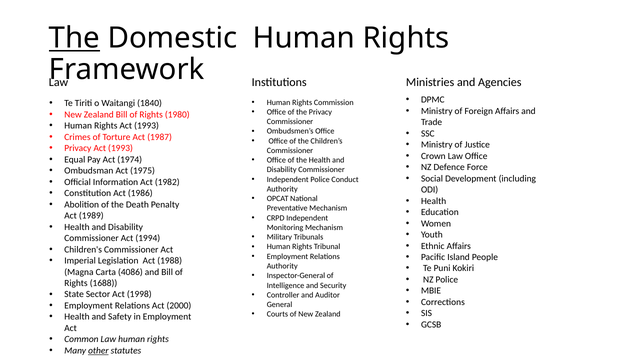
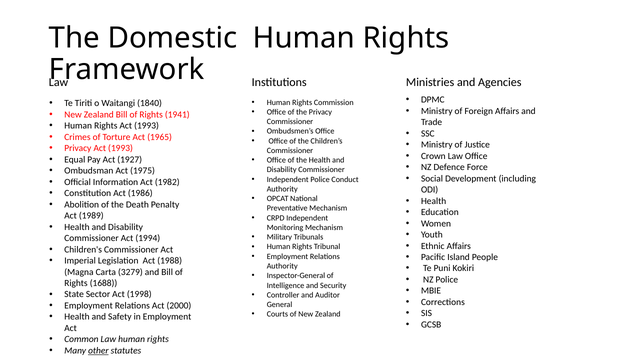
The at (74, 38) underline: present -> none
1980: 1980 -> 1941
1987: 1987 -> 1965
1974: 1974 -> 1927
4086: 4086 -> 3279
